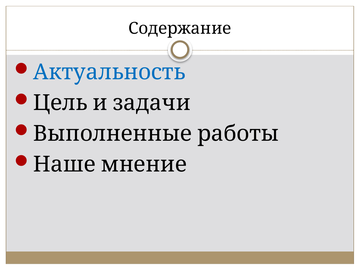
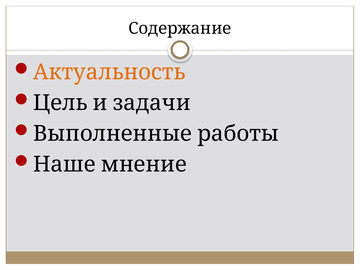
Актуальность colour: blue -> orange
